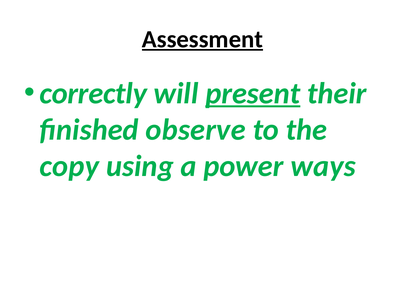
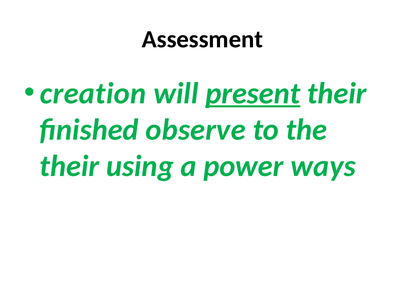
Assessment underline: present -> none
correctly: correctly -> creation
copy at (69, 166): copy -> their
